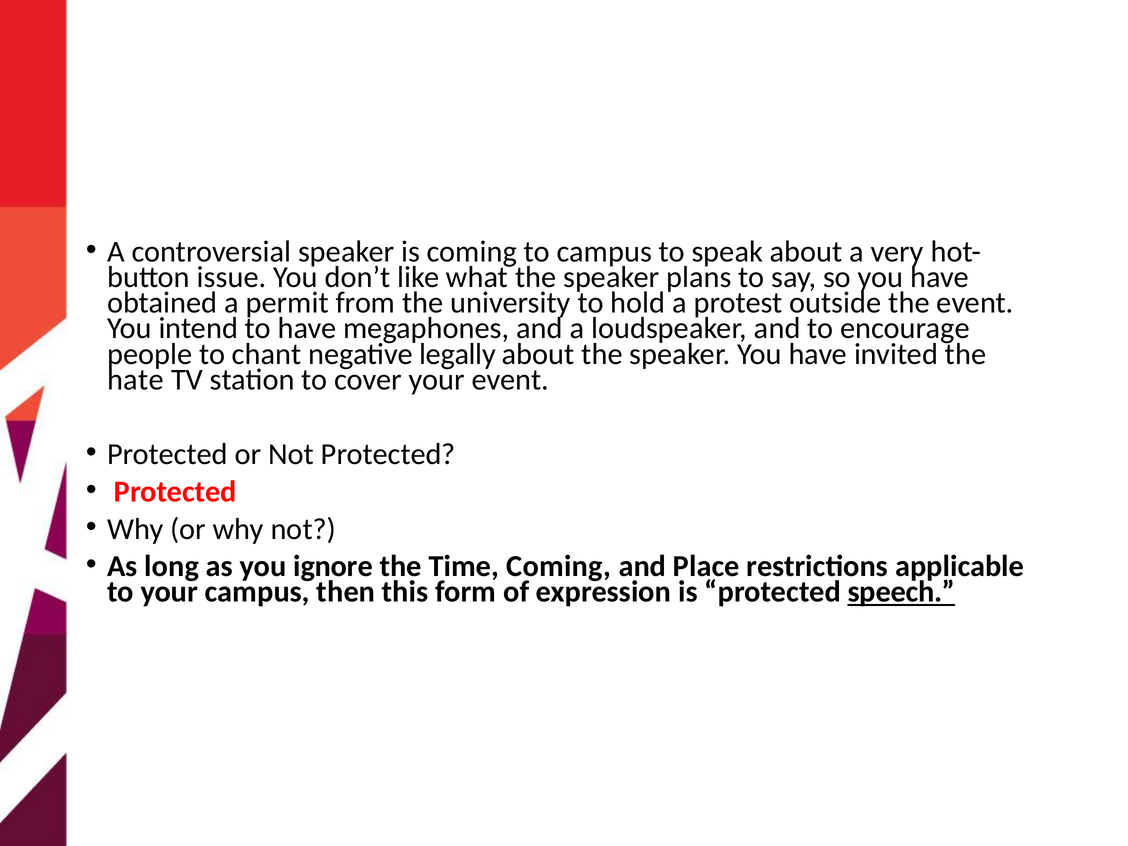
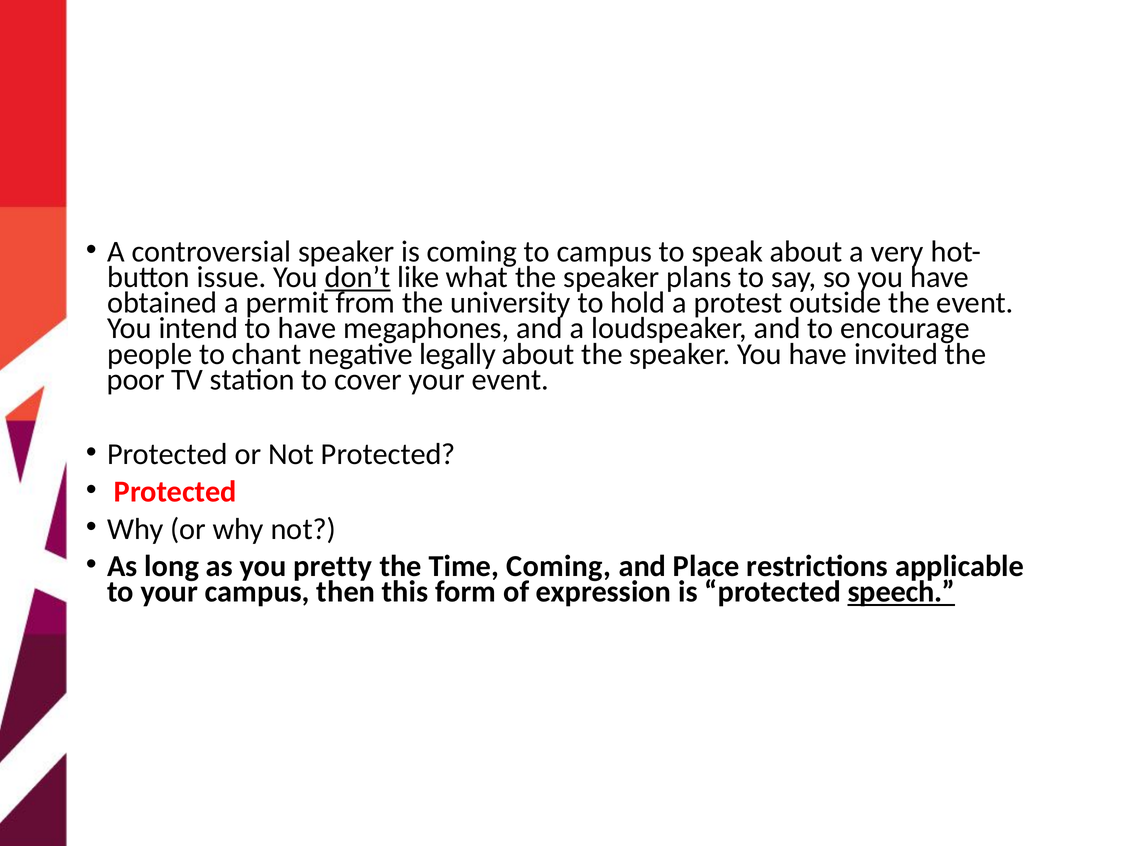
don’t underline: none -> present
hate: hate -> poor
ignore: ignore -> pretty
